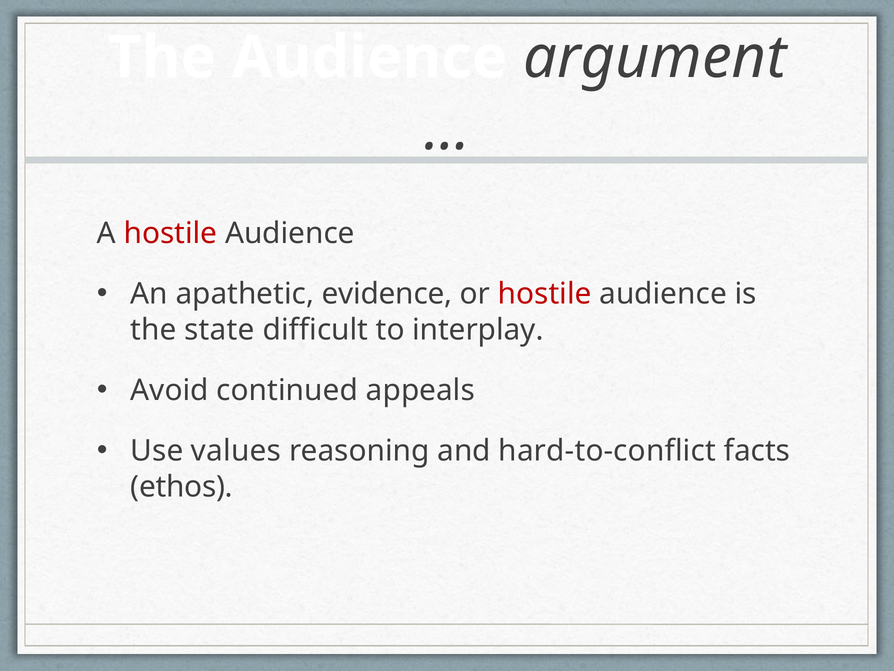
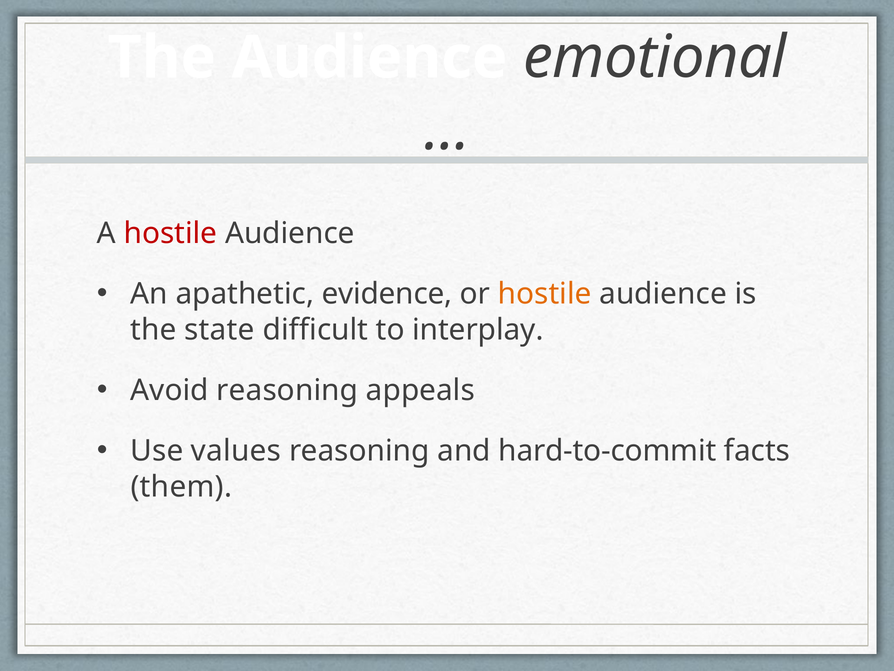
argument: argument -> emotional
hostile at (545, 294) colour: red -> orange
Avoid continued: continued -> reasoning
hard-to-conflict: hard-to-conflict -> hard-to-commit
ethos: ethos -> them
